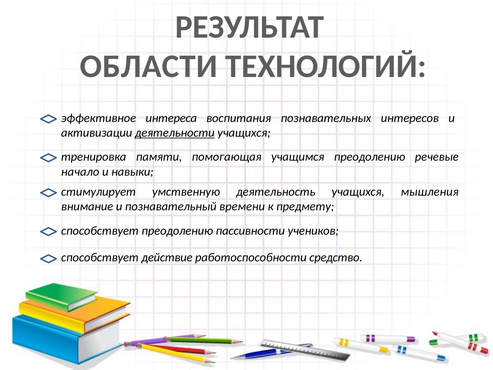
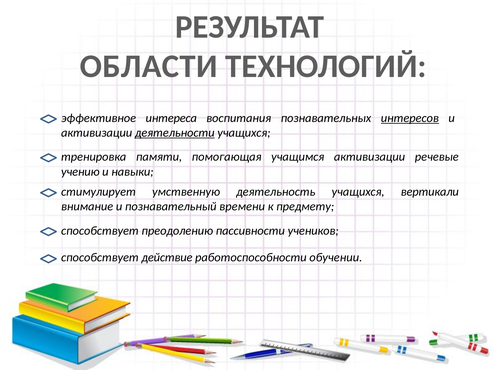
интересов underline: none -> present
учащимся преодолению: преодолению -> активизации
начало: начало -> учению
мышления: мышления -> вертикали
средство: средство -> обучении
